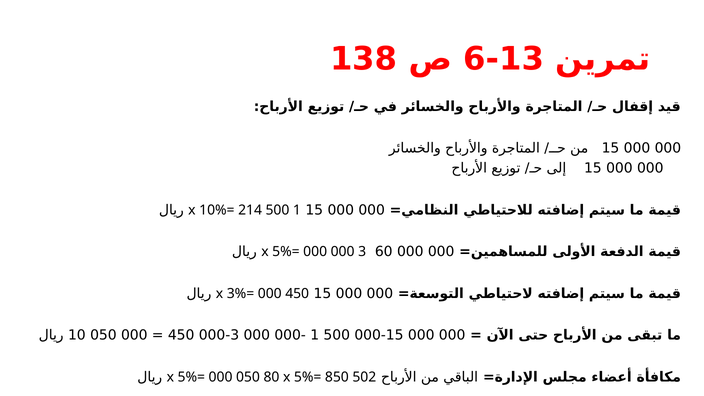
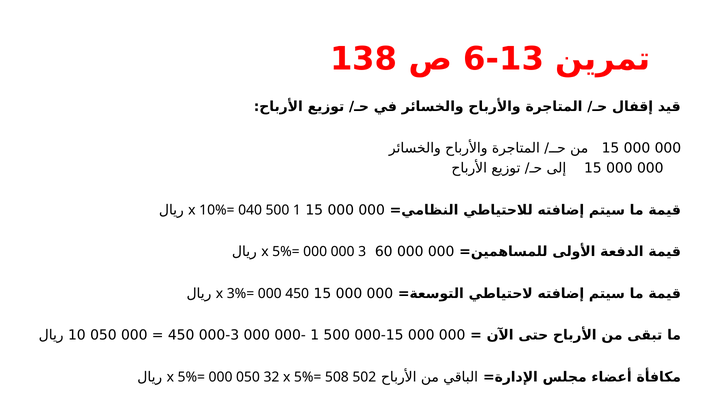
214: 214 -> 040
80: 80 -> 32
850: 850 -> 508
